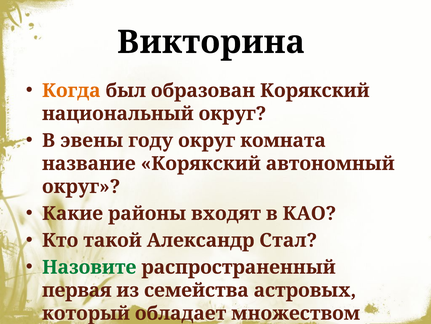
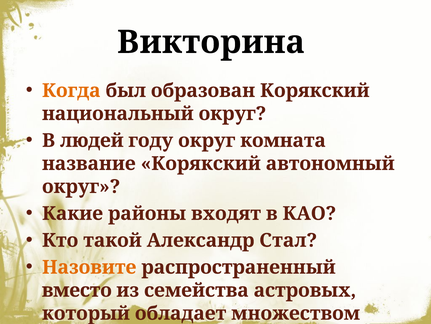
эвены: эвены -> людей
Назовите colour: green -> orange
первая: первая -> вместо
